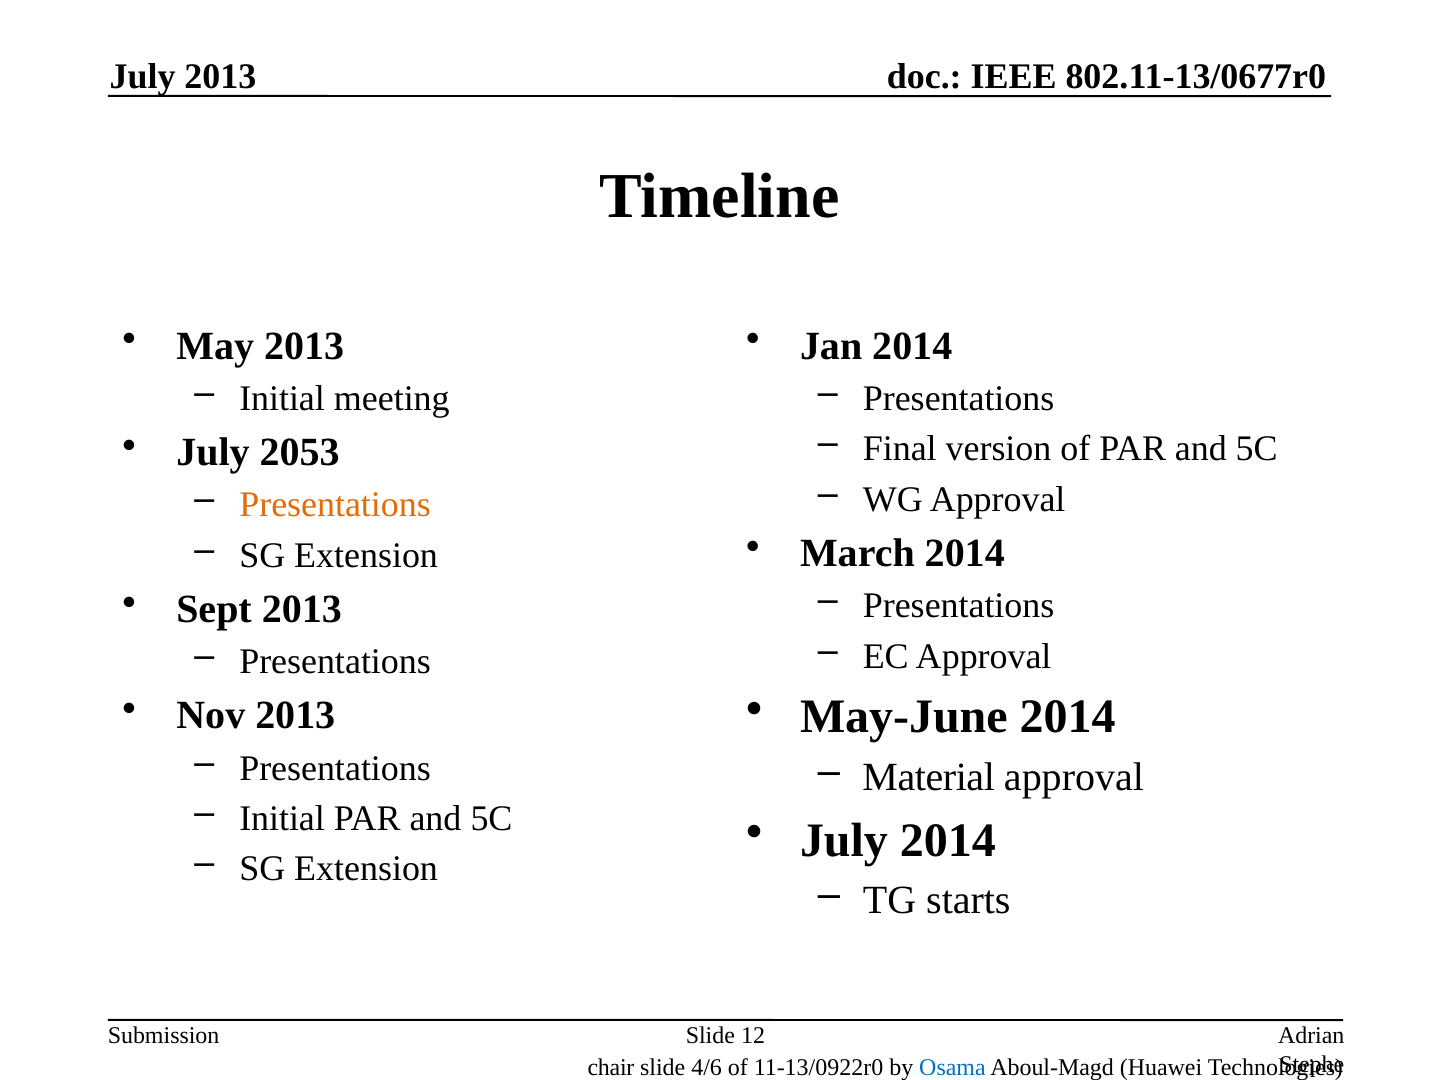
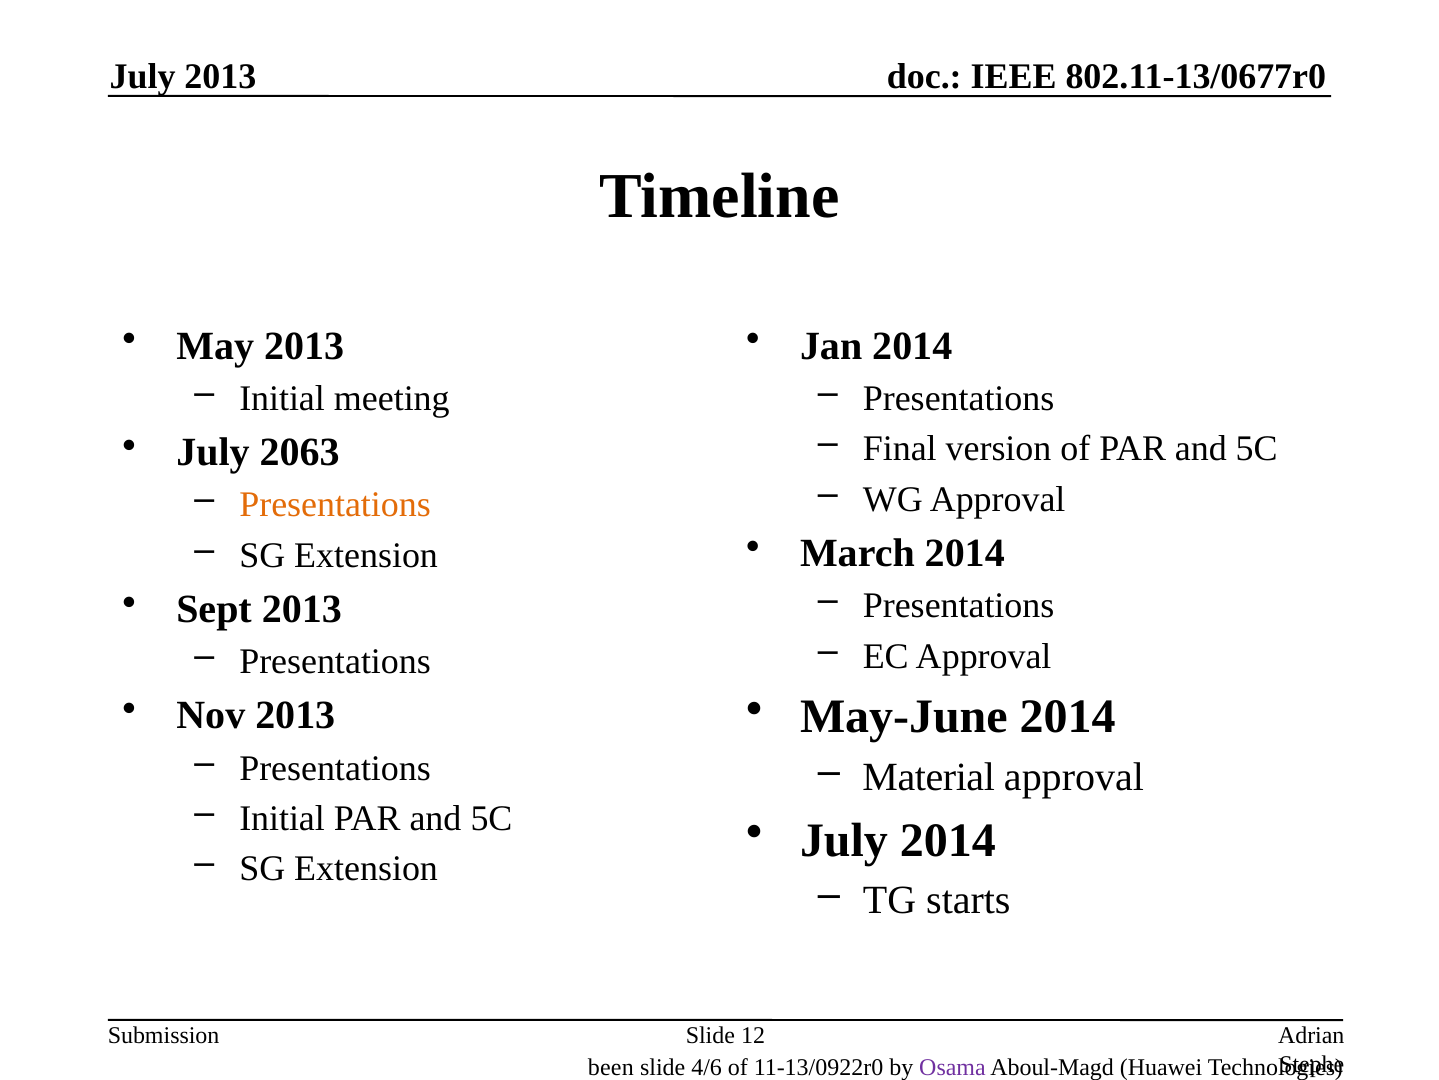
2053: 2053 -> 2063
chair: chair -> been
Osama colour: blue -> purple
